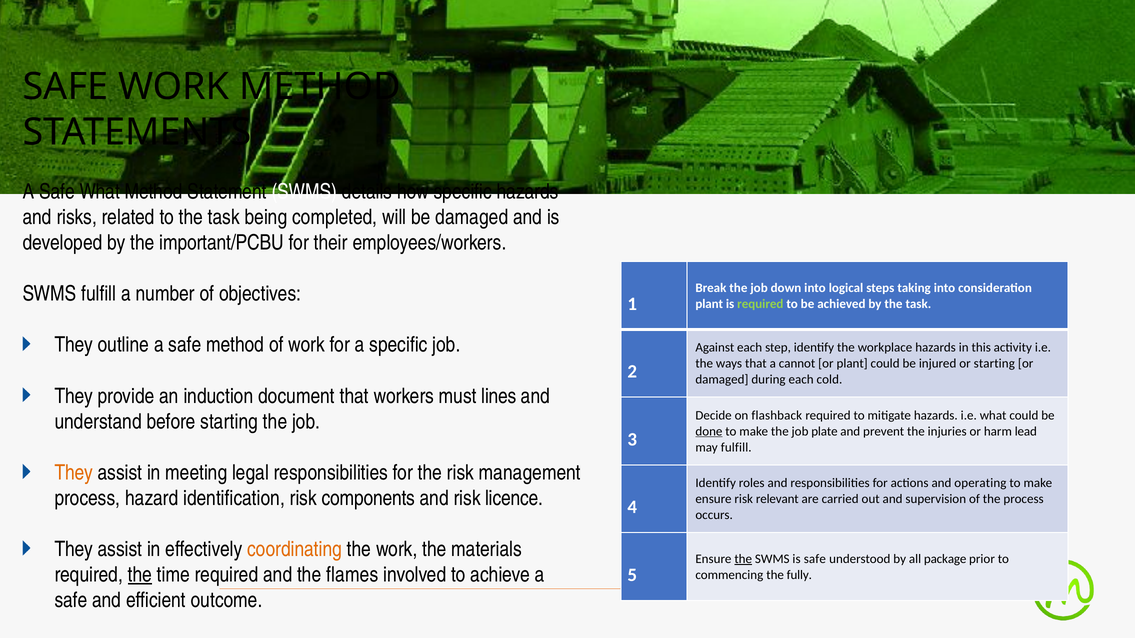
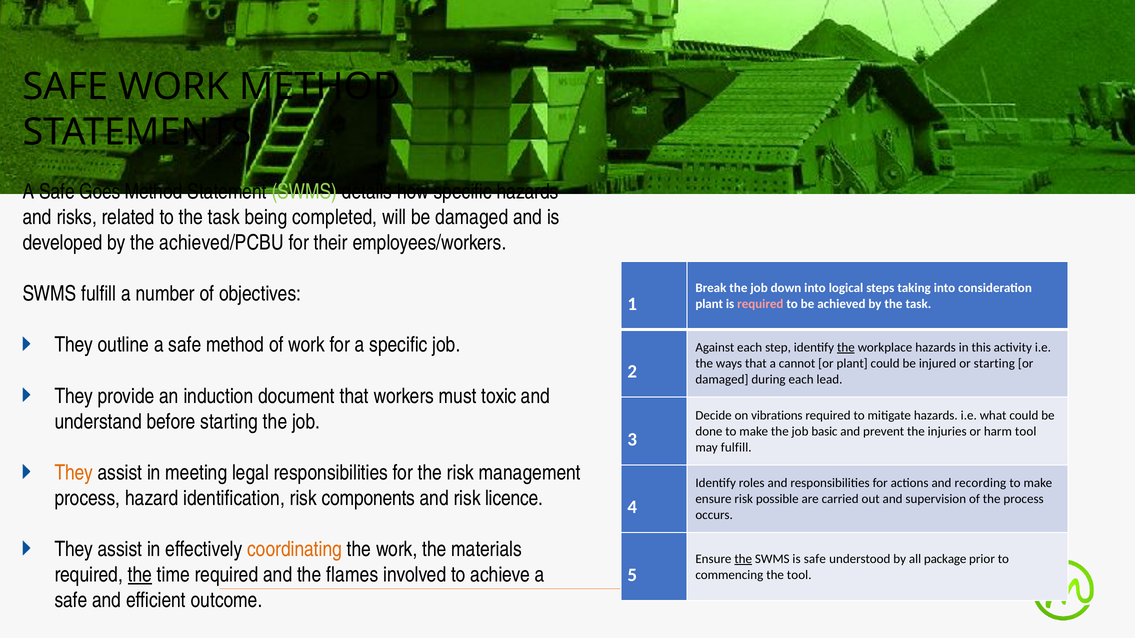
Safe What: What -> Goes
SWMS at (304, 192) colour: white -> light green
important/PCBU: important/PCBU -> achieved/PCBU
required at (760, 304) colour: light green -> pink
the at (846, 348) underline: none -> present
cold: cold -> lead
lines: lines -> toxic
flashback: flashback -> vibrations
done underline: present -> none
plate: plate -> basic
harm lead: lead -> tool
operating: operating -> recording
relevant: relevant -> possible
the fully: fully -> tool
